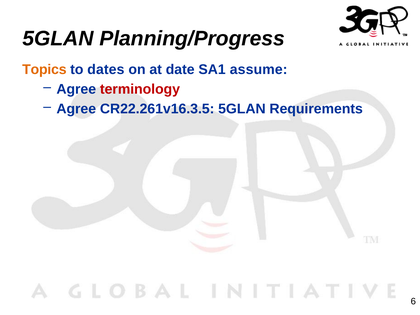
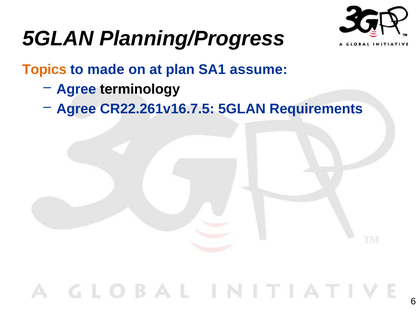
dates: dates -> made
date: date -> plan
terminology colour: red -> black
CR22.261v16.3.5: CR22.261v16.3.5 -> CR22.261v16.7.5
